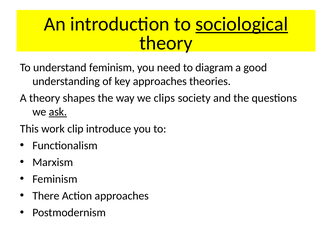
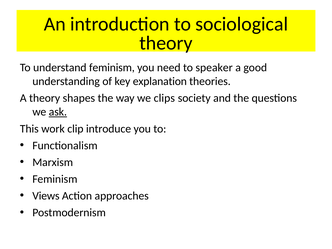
sociological underline: present -> none
diagram: diagram -> speaker
key approaches: approaches -> explanation
There: There -> Views
